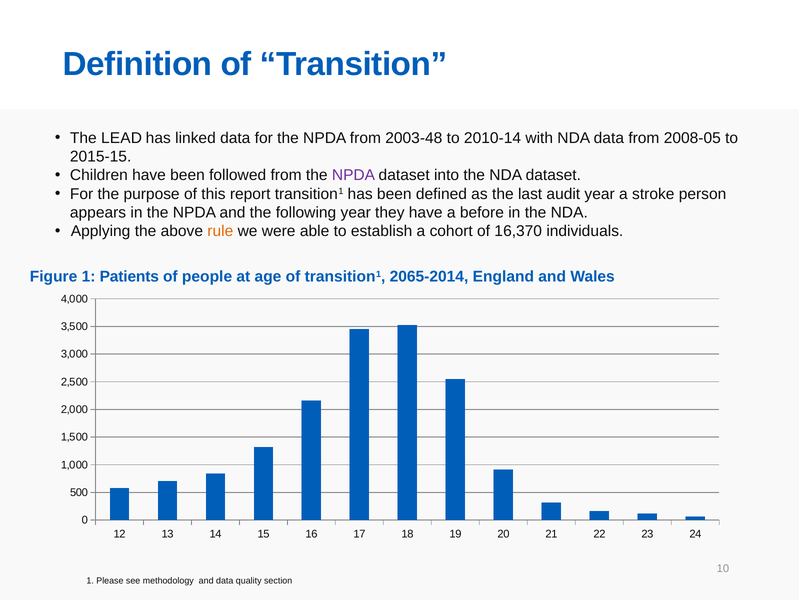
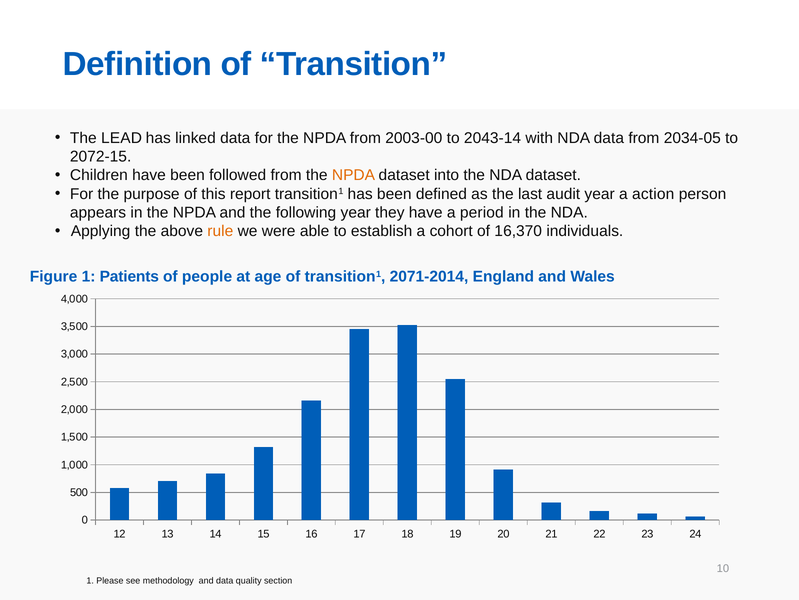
2003-48: 2003-48 -> 2003-00
2010-14: 2010-14 -> 2043-14
2008-05: 2008-05 -> 2034-05
2015-15: 2015-15 -> 2072-15
NPDA at (353, 175) colour: purple -> orange
stroke: stroke -> action
before: before -> period
2065-2014: 2065-2014 -> 2071-2014
